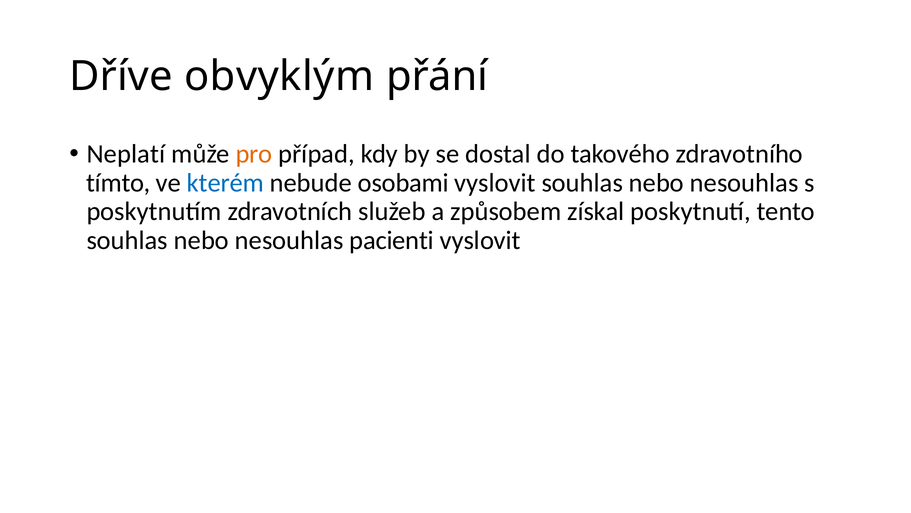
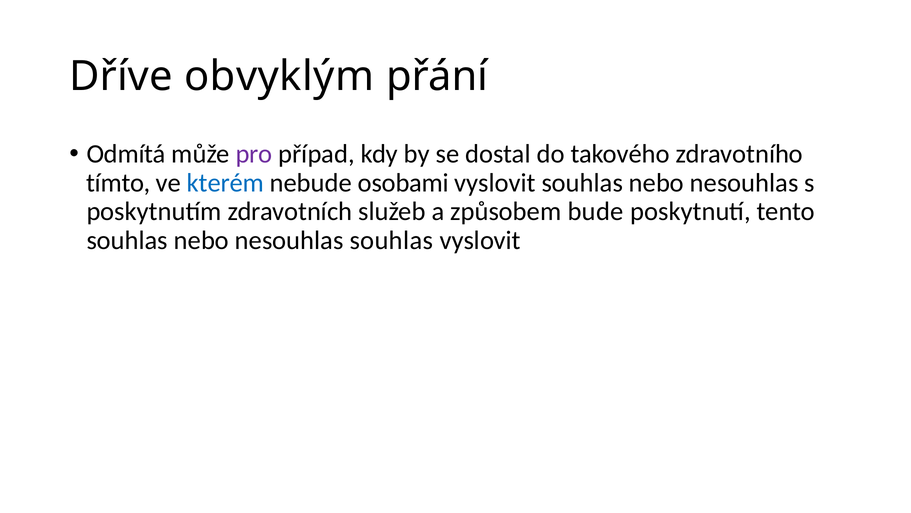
Neplatí: Neplatí -> Odmítá
pro colour: orange -> purple
získal: získal -> bude
nesouhlas pacienti: pacienti -> souhlas
